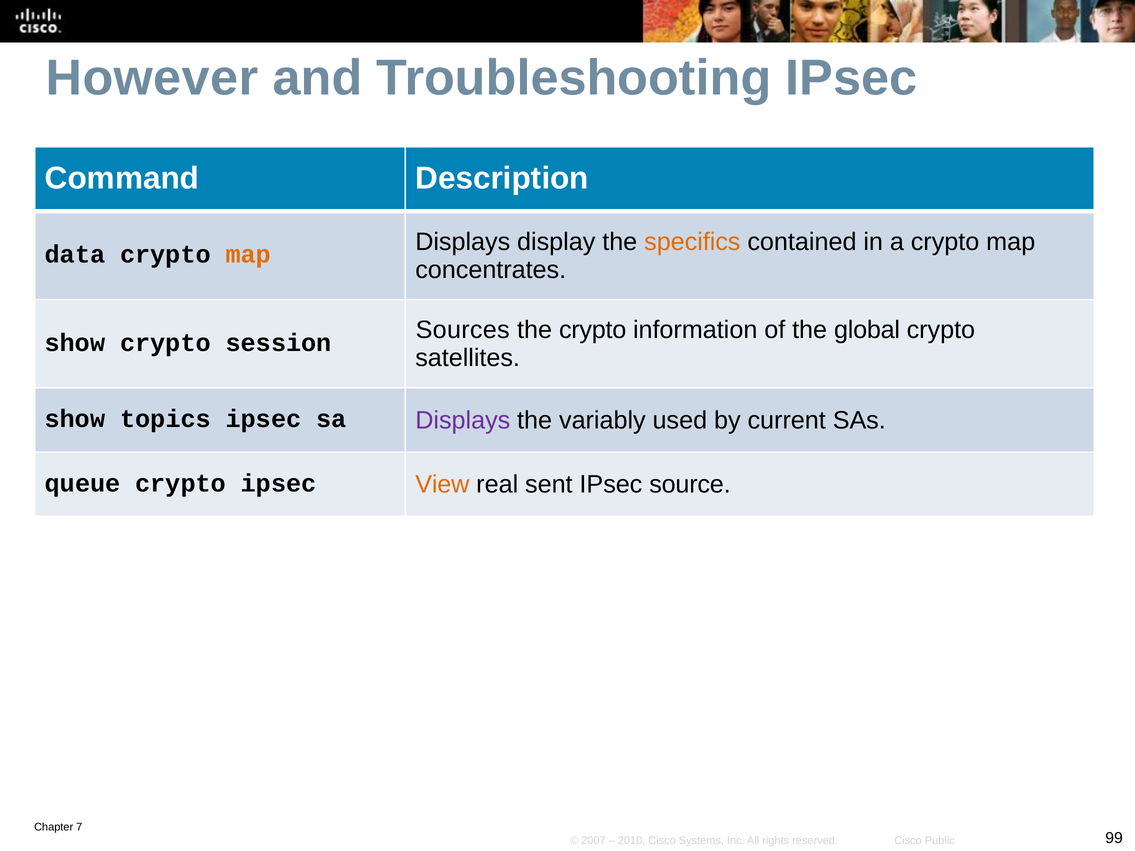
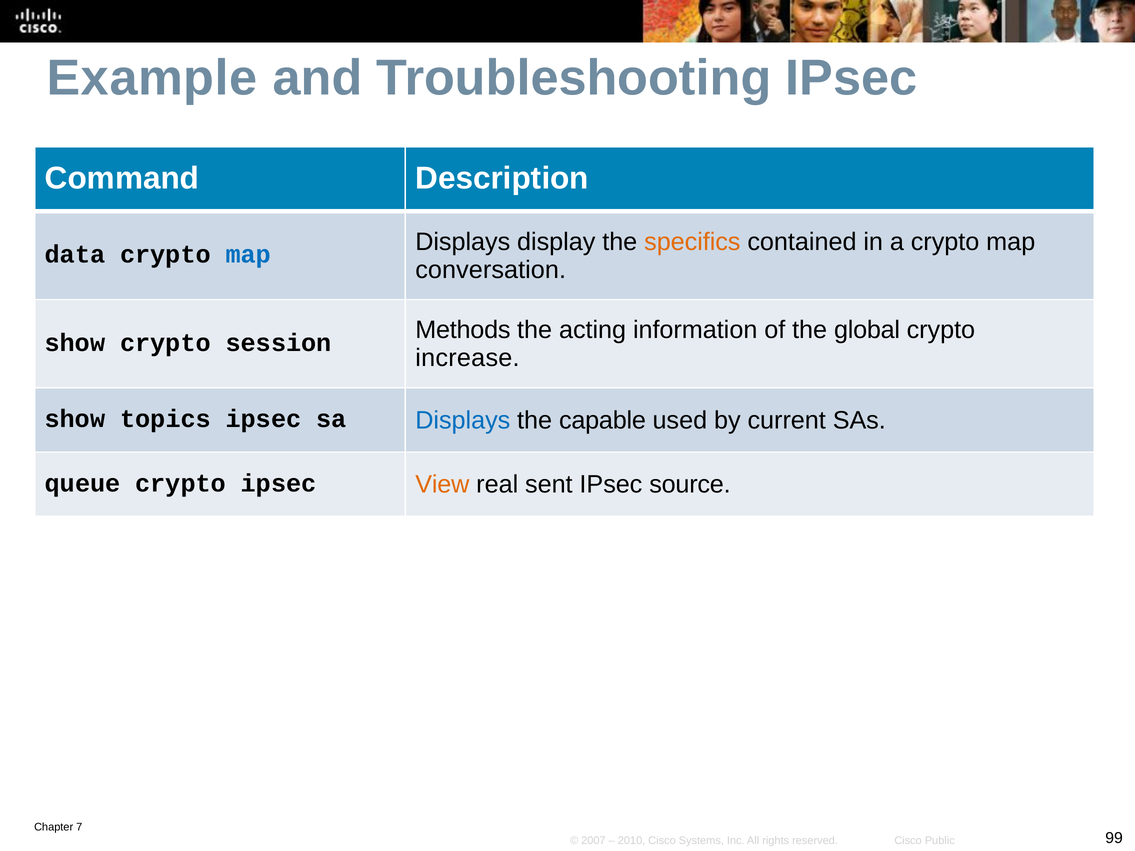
However: However -> Example
map at (248, 255) colour: orange -> blue
concentrates: concentrates -> conversation
Sources: Sources -> Methods
the crypto: crypto -> acting
satellites: satellites -> increase
Displays at (463, 420) colour: purple -> blue
variably: variably -> capable
